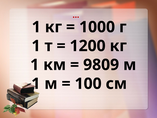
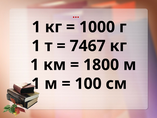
1200: 1200 -> 7467
9809: 9809 -> 1800
